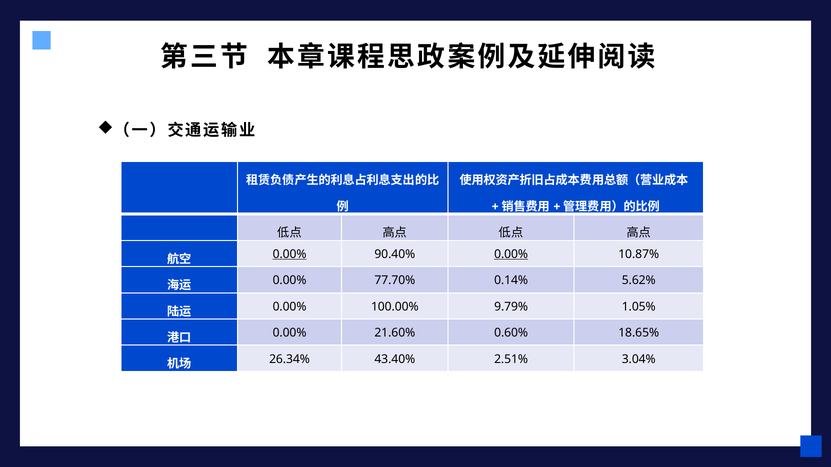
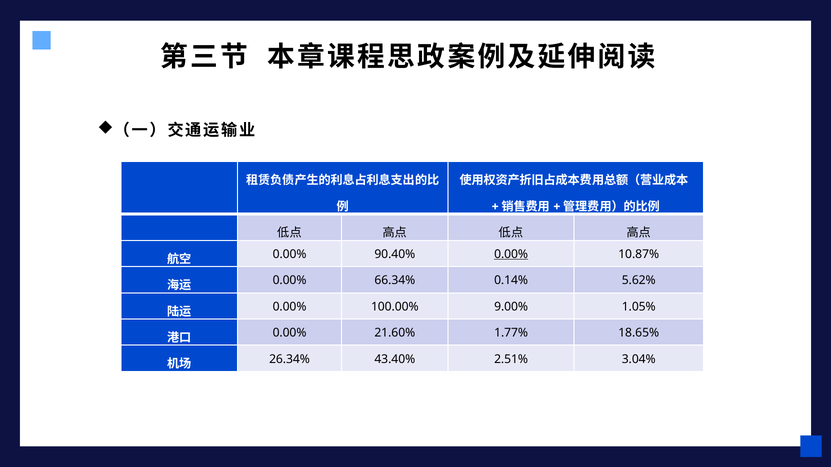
0.00% at (290, 254) underline: present -> none
77.70%: 77.70% -> 66.34%
9.79%: 9.79% -> 9.00%
0.60%: 0.60% -> 1.77%
